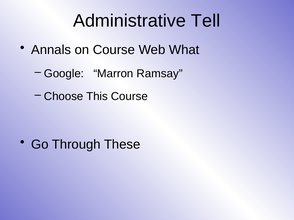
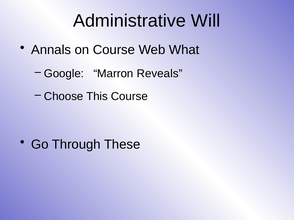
Tell: Tell -> Will
Ramsay: Ramsay -> Reveals
